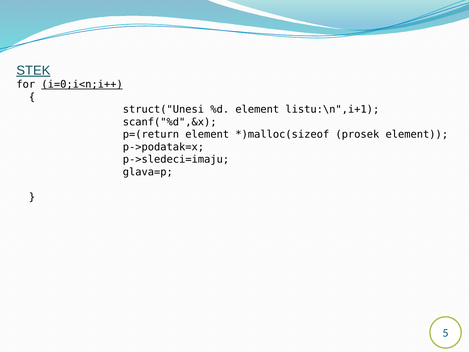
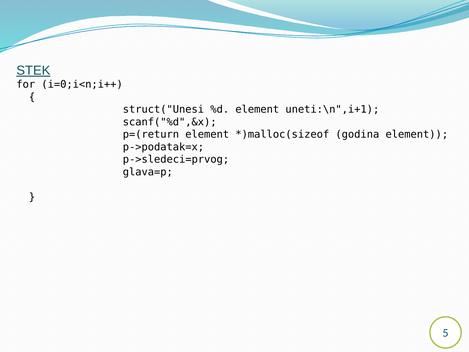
i=0;i<n;i++ underline: present -> none
listu:\n",i+1: listu:\n",i+1 -> uneti:\n",i+1
prosek: prosek -> godina
p->sledeci=imaju: p->sledeci=imaju -> p->sledeci=prvog
